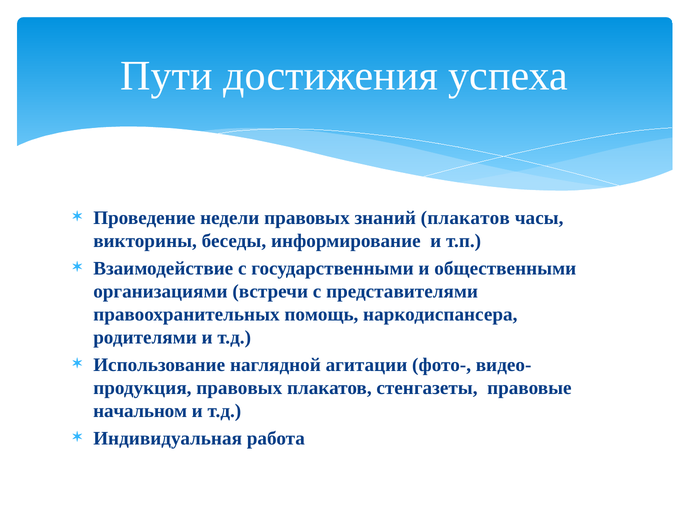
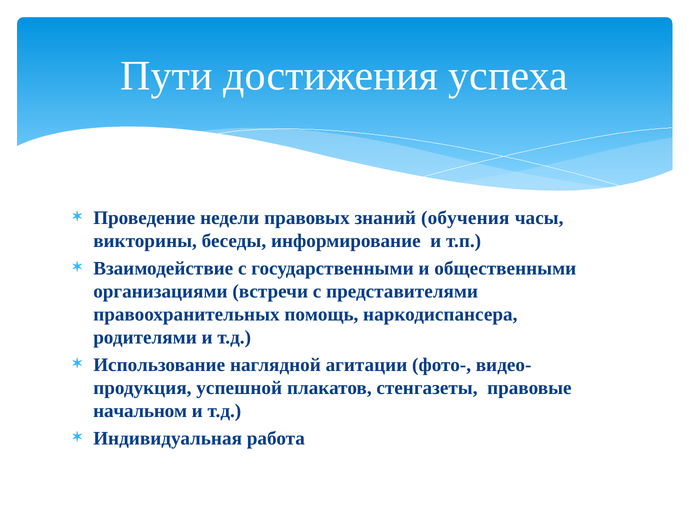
знаний плакатов: плакатов -> обучения
правовых at (239, 388): правовых -> успешной
